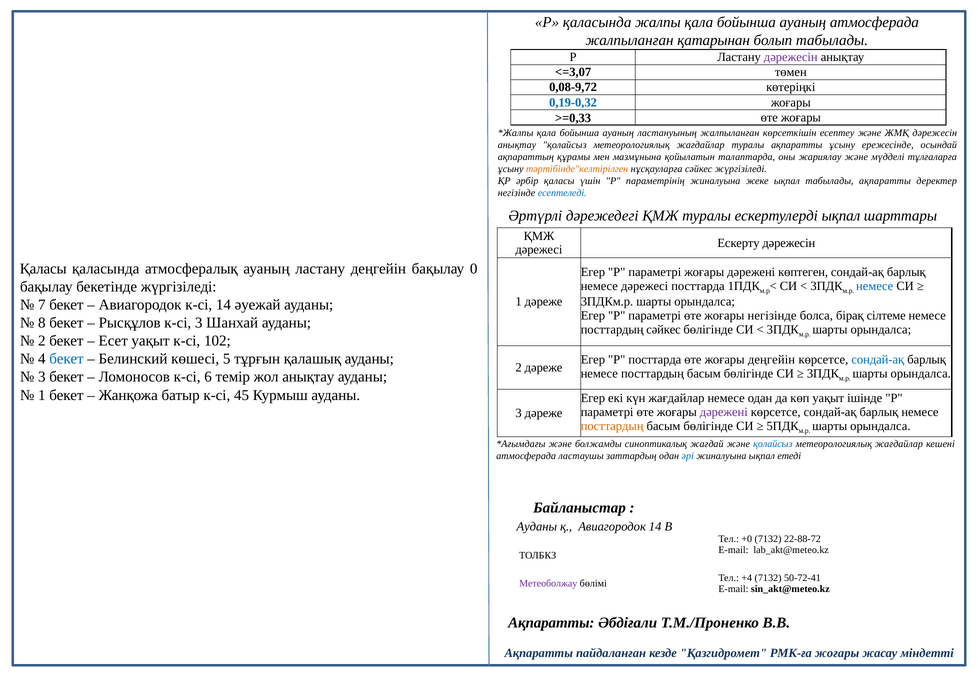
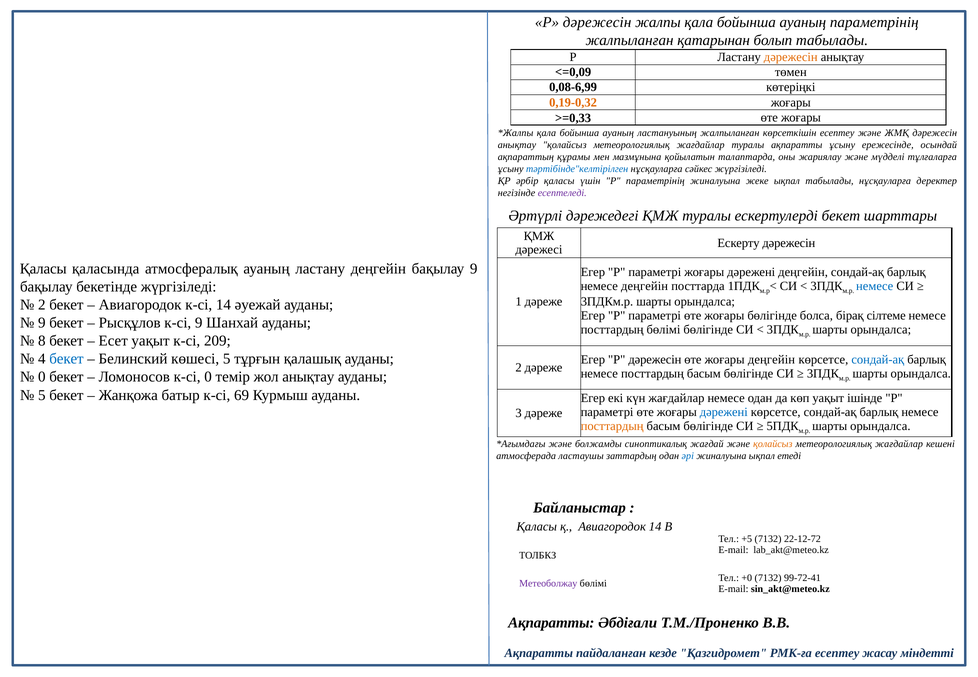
қаласында at (597, 22): қаласында -> дәрежесін
ауаның атмосферада: атмосферада -> параметрінің
дәрежесін at (791, 57) colour: purple -> orange
<=3,07: <=3,07 -> <=0,09
0,08-9,72: 0,08-9,72 -> 0,08-6,99
0,19-0,32 colour: blue -> orange
тәртібінде"келтірілген colour: orange -> blue
табылады ақпаратты: ақпаратты -> нұсқауларға
есептеледі colour: blue -> purple
ескертулерді ықпал: ықпал -> бекет
бақылау 0: 0 -> 9
дәрежені көптеген: көптеген -> деңгейін
немесе дәрежесі: дәрежесі -> деңгейін
7 at (42, 305): 7 -> 2
жоғары негізінде: негізінде -> бөлігінде
8 at (42, 323): 8 -> 9
к-сі 3: 3 -> 9
посттардың сәйкес: сәйкес -> бөлімі
2 at (42, 341): 2 -> 8
102: 102 -> 209
Егер Р посттарда: посттарда -> дәрежесін
3 at (42, 377): 3 -> 0
к-сі 6: 6 -> 0
1 at (42, 395): 1 -> 5
45: 45 -> 69
дәрежені at (724, 412) colour: purple -> blue
қолайсыз at (773, 444) colour: blue -> orange
Ауданы at (537, 527): Ауданы -> Қаласы
+0: +0 -> +5
22-88-72: 22-88-72 -> 22-12-72
+4: +4 -> +0
50-72-41: 50-72-41 -> 99-72-41
РМК-ға жоғары: жоғары -> есептеу
